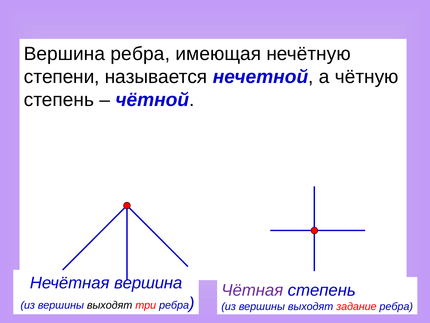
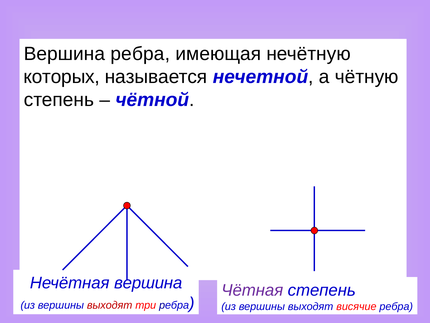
степени: степени -> которых
выходят at (110, 305) colour: black -> red
задание: задание -> висячие
